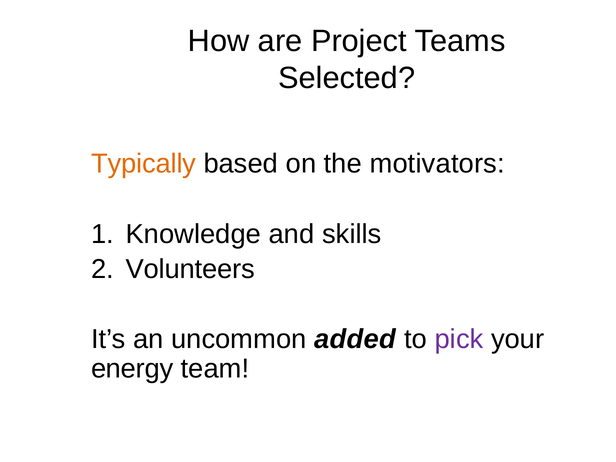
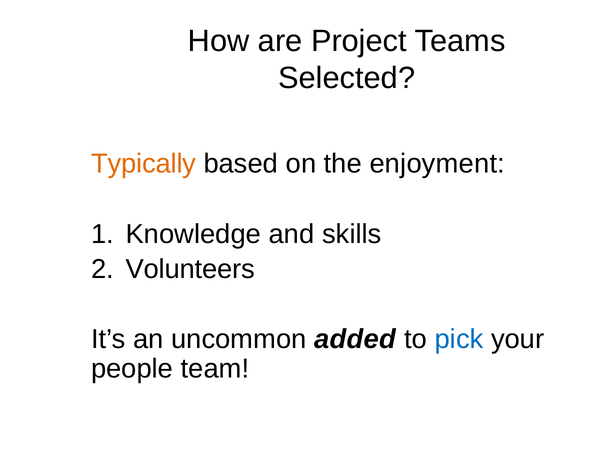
motivators: motivators -> enjoyment
pick colour: purple -> blue
energy: energy -> people
